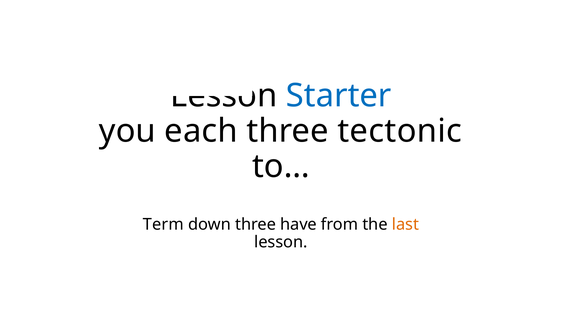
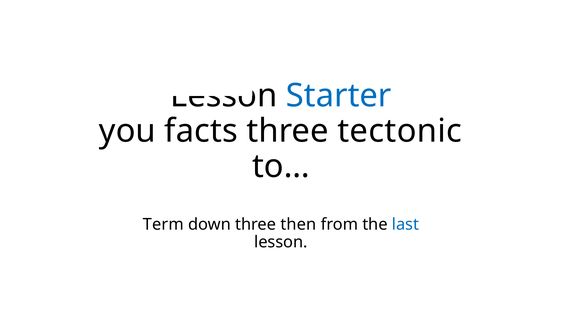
each: each -> facts
have: have -> then
last colour: orange -> blue
